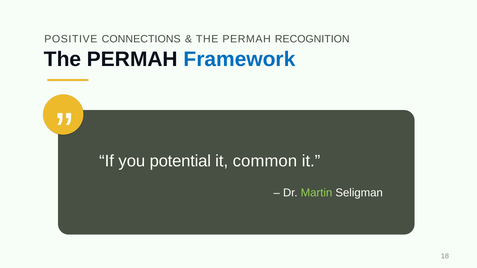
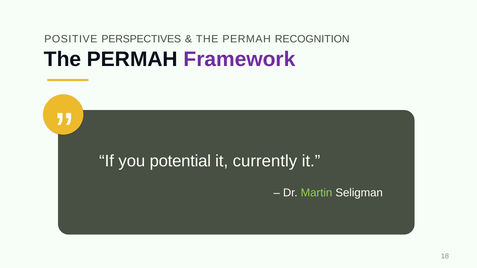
CONNECTIONS: CONNECTIONS -> PERSPECTIVES
Framework colour: blue -> purple
common: common -> currently
